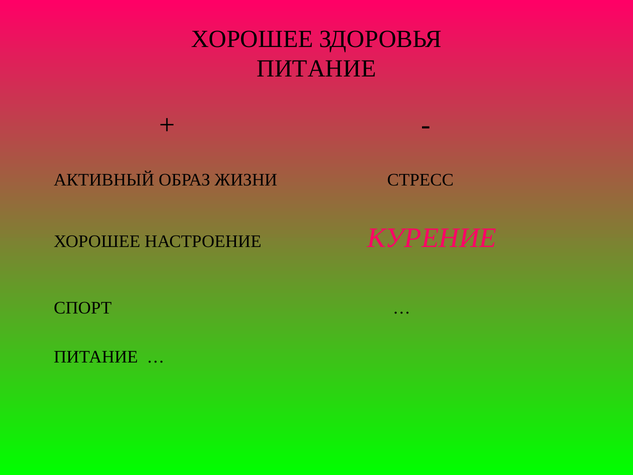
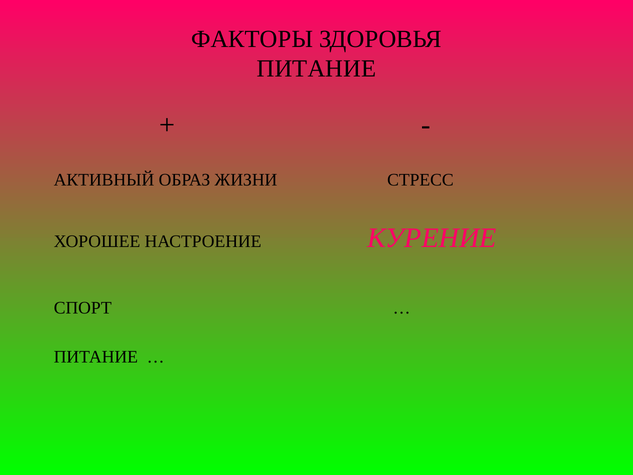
ХОРОШЕЕ at (252, 39): ХОРОШЕЕ -> ФАКТОРЫ
